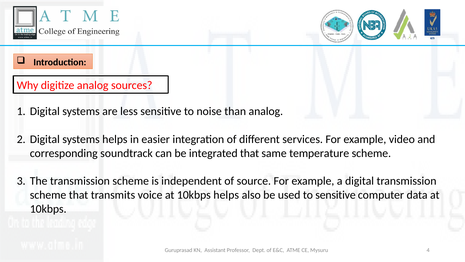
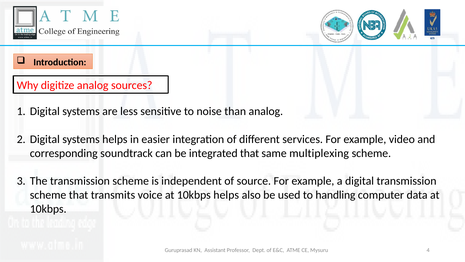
temperature: temperature -> multiplexing
to sensitive: sensitive -> handling
